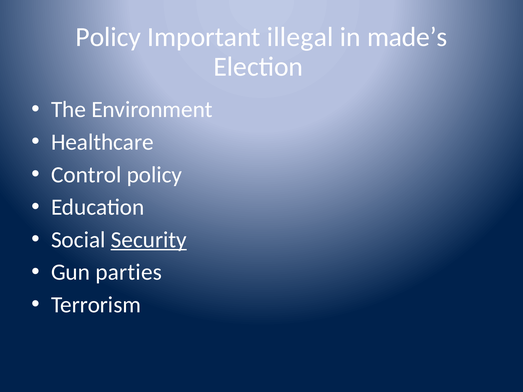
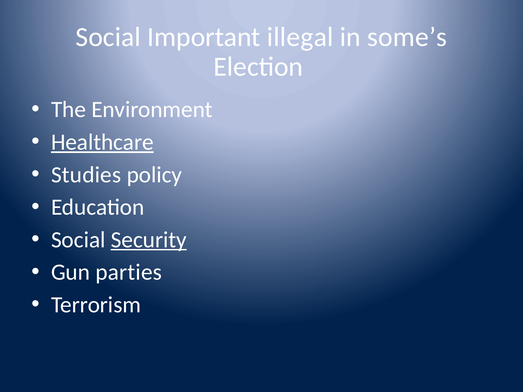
Policy at (108, 37): Policy -> Social
made’s: made’s -> some’s
Healthcare underline: none -> present
Control: Control -> Studies
